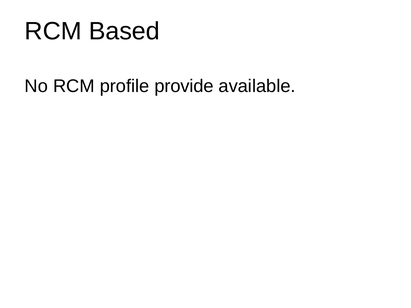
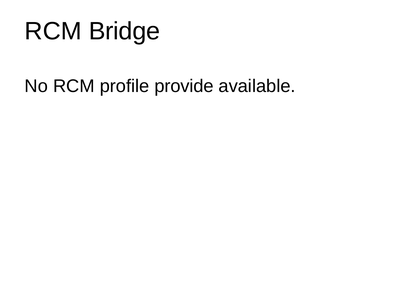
Based: Based -> Bridge
